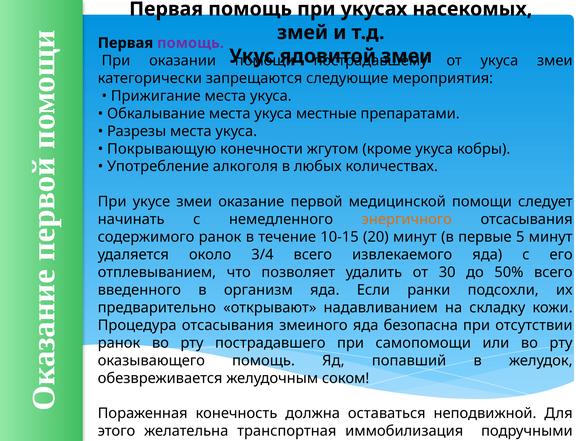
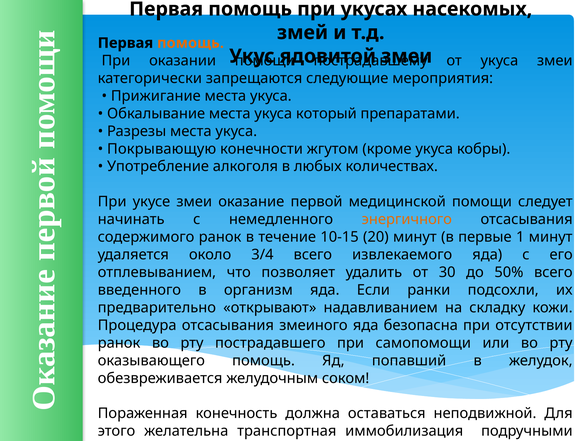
помощь at (190, 43) colour: purple -> orange
местные: местные -> который
5: 5 -> 1
